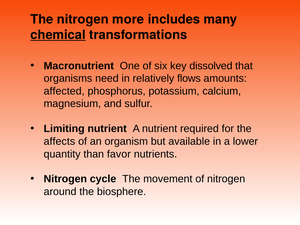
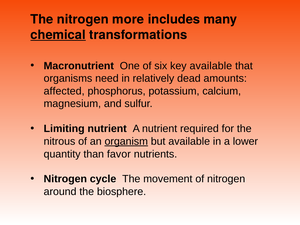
key dissolved: dissolved -> available
flows: flows -> dead
affects: affects -> nitrous
organism underline: none -> present
